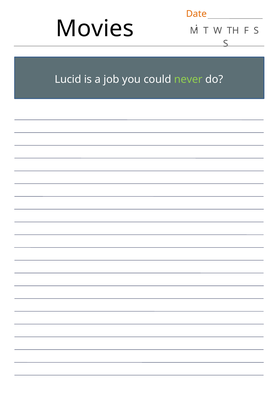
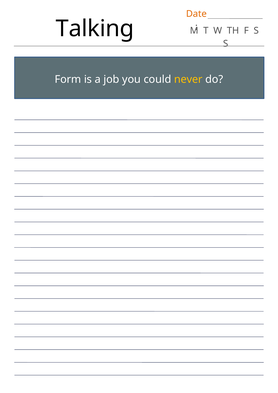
Movies: Movies -> Talking
Lucid: Lucid -> Form
never colour: light green -> yellow
